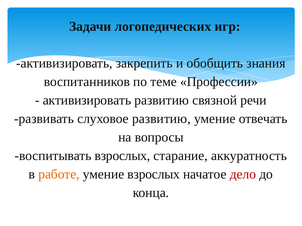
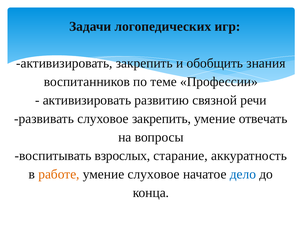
слуховое развитию: развитию -> закрепить
умение взрослых: взрослых -> слуховое
дело colour: red -> blue
